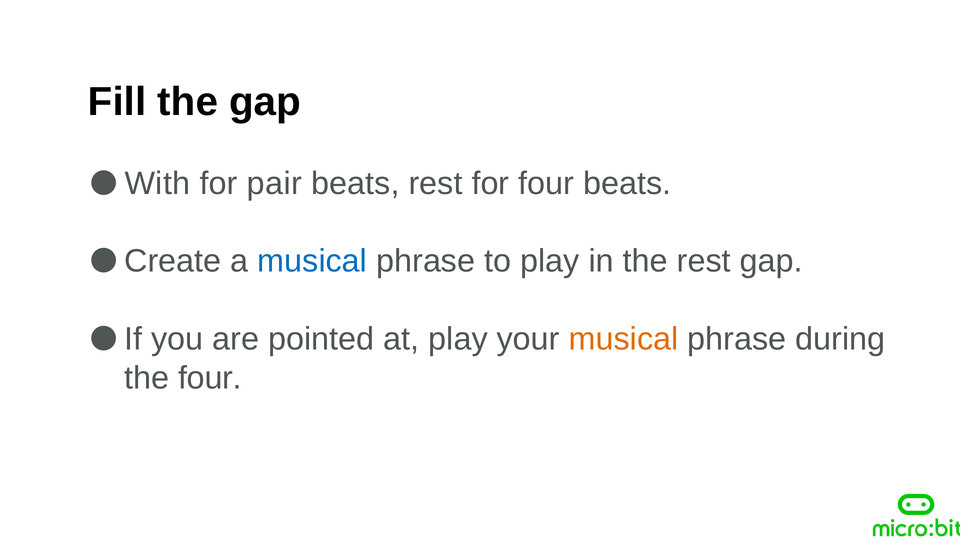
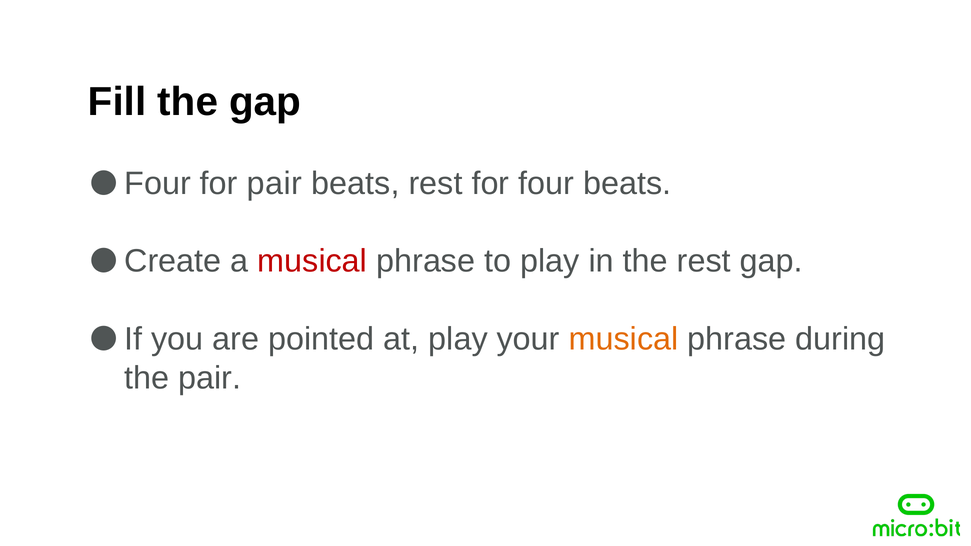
With at (157, 184): With -> Four
musical at (312, 261) colour: blue -> red
the four: four -> pair
